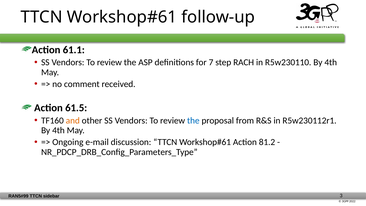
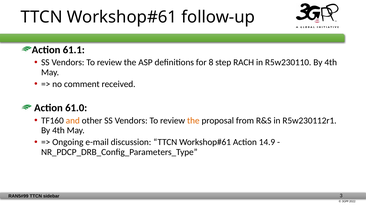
7: 7 -> 8
61.5: 61.5 -> 61.0
the at (193, 120) colour: blue -> orange
81.2: 81.2 -> 14.9
